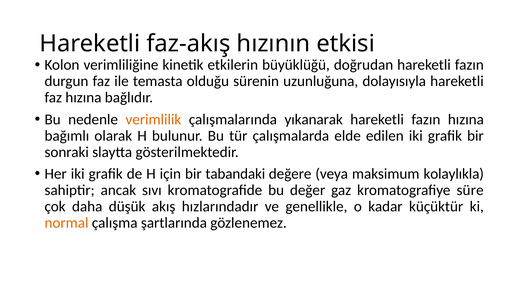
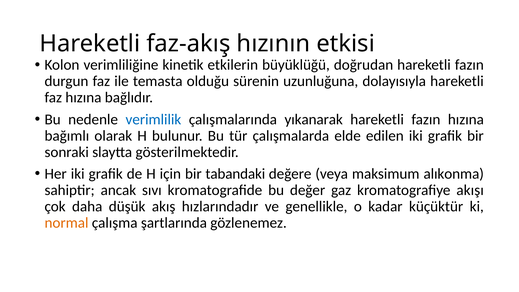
verimlilik colour: orange -> blue
kolaylıkla: kolaylıkla -> alıkonma
süre: süre -> akışı
